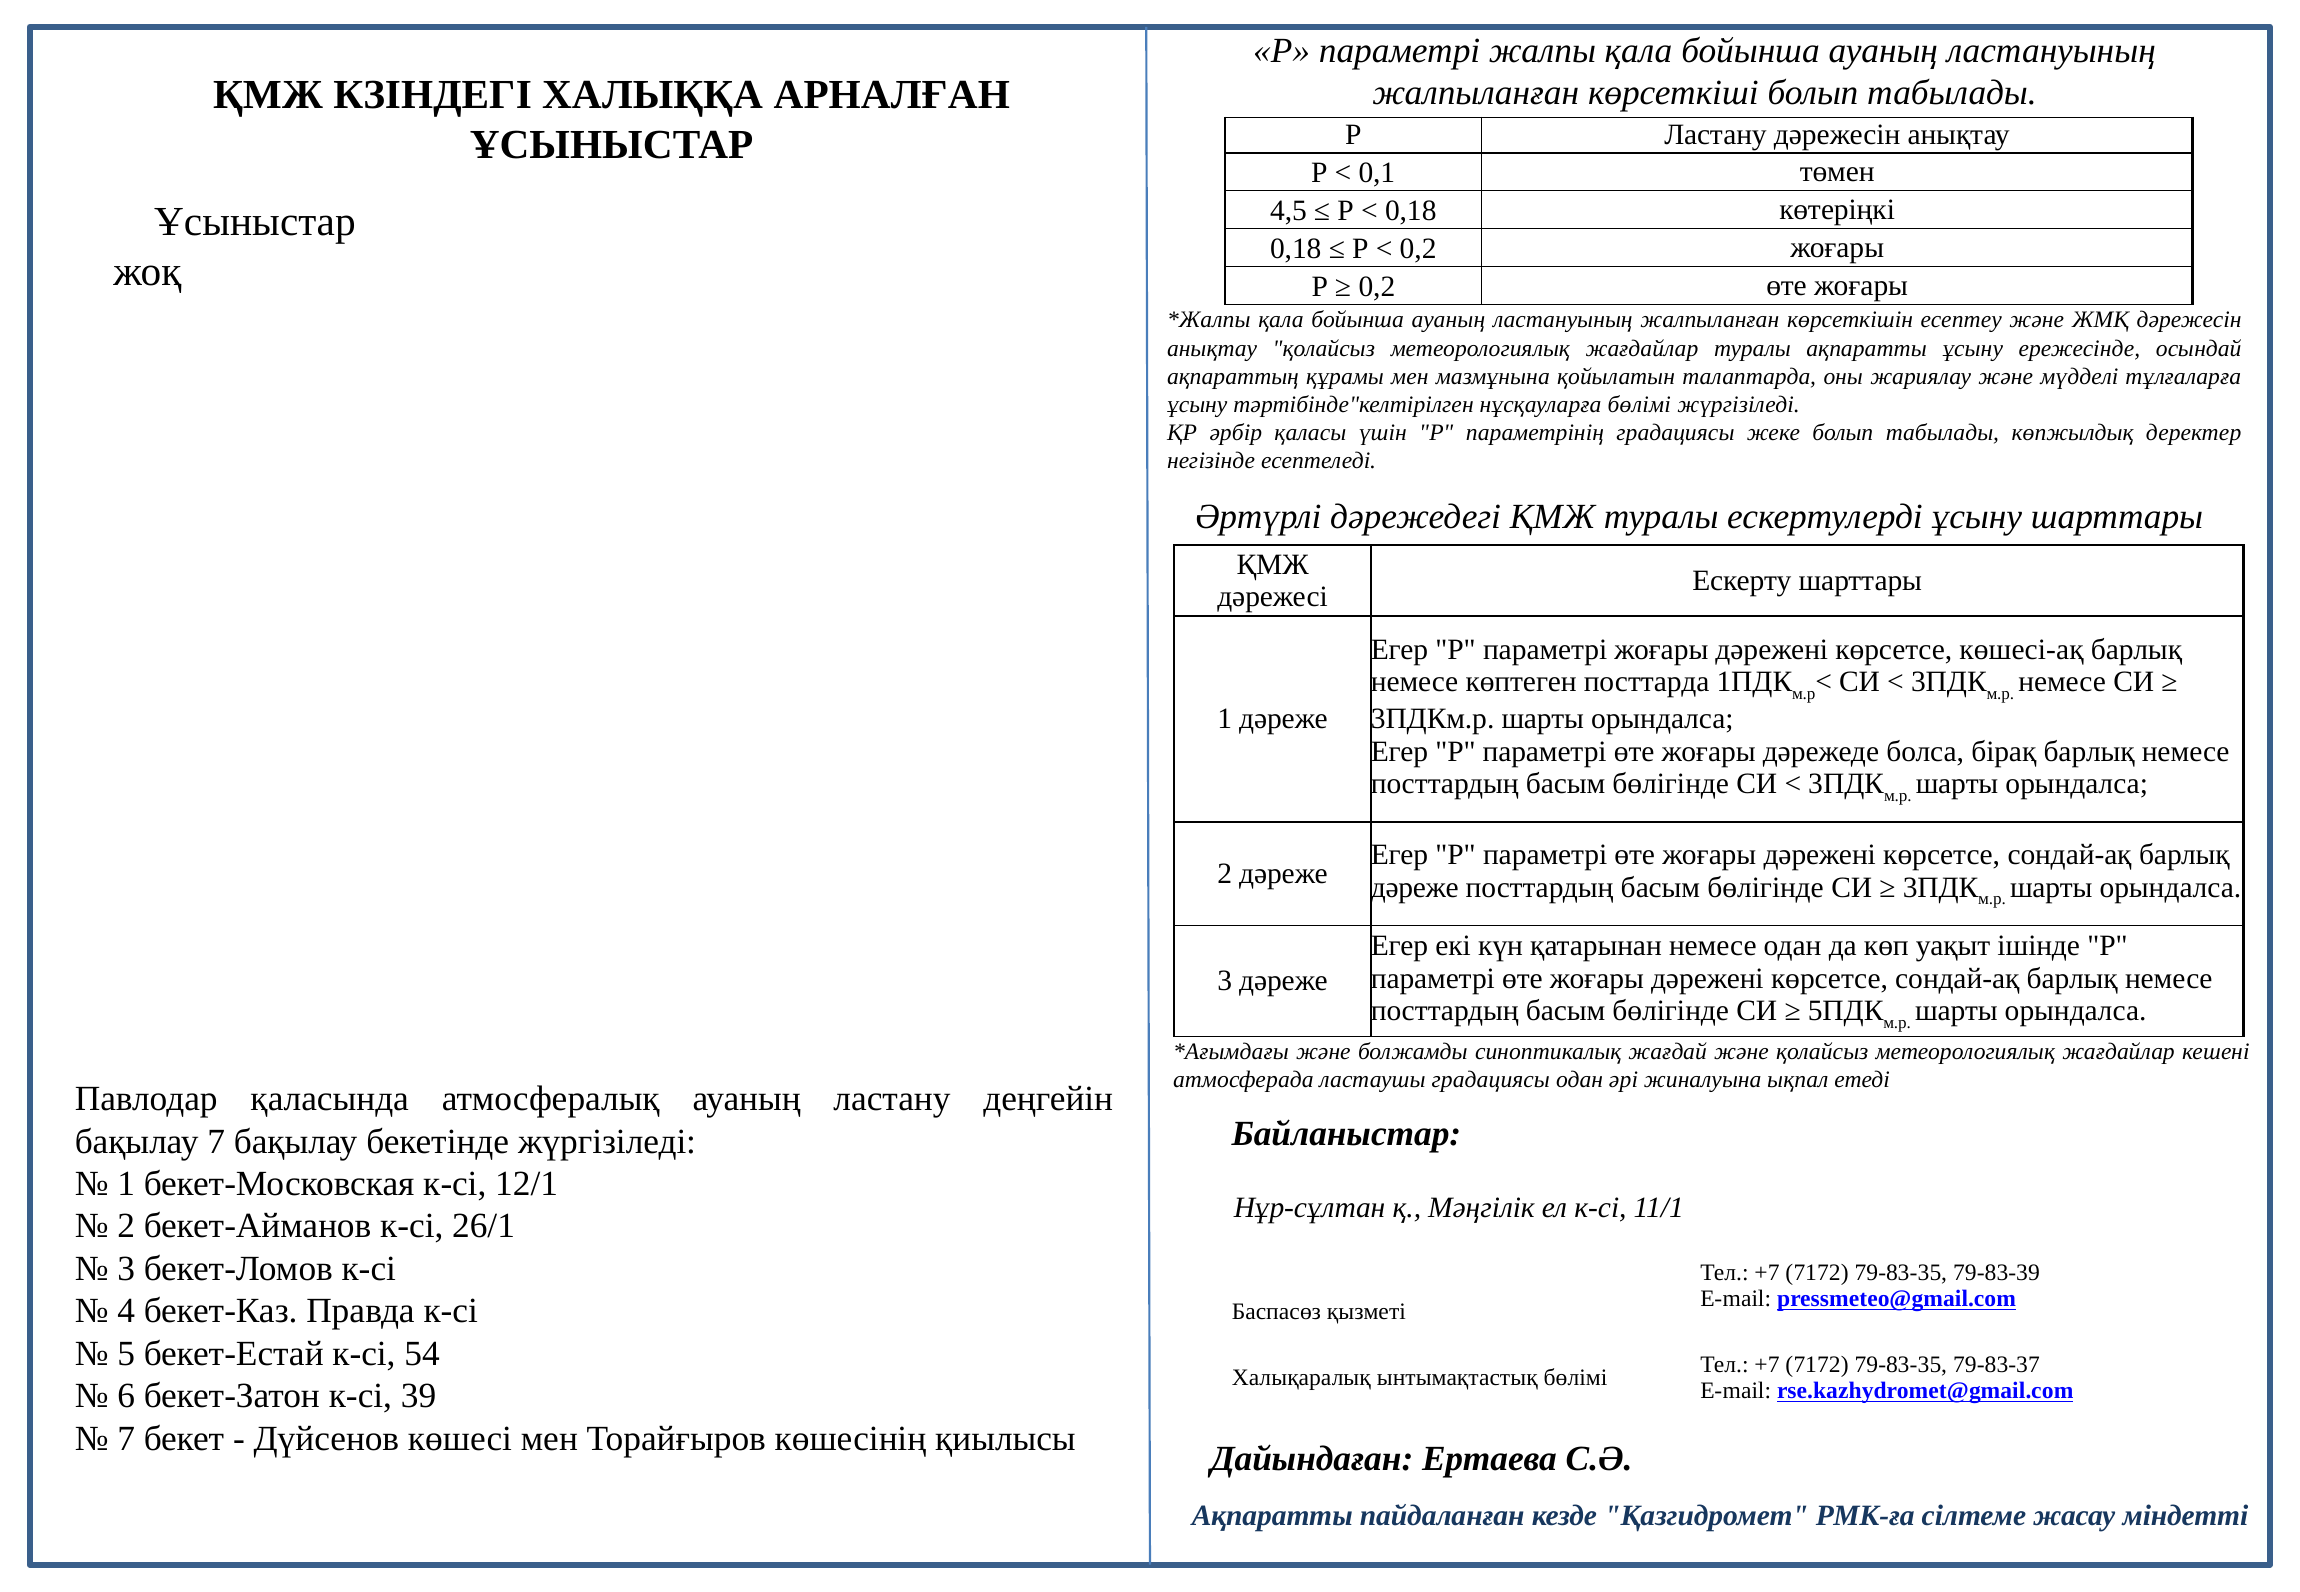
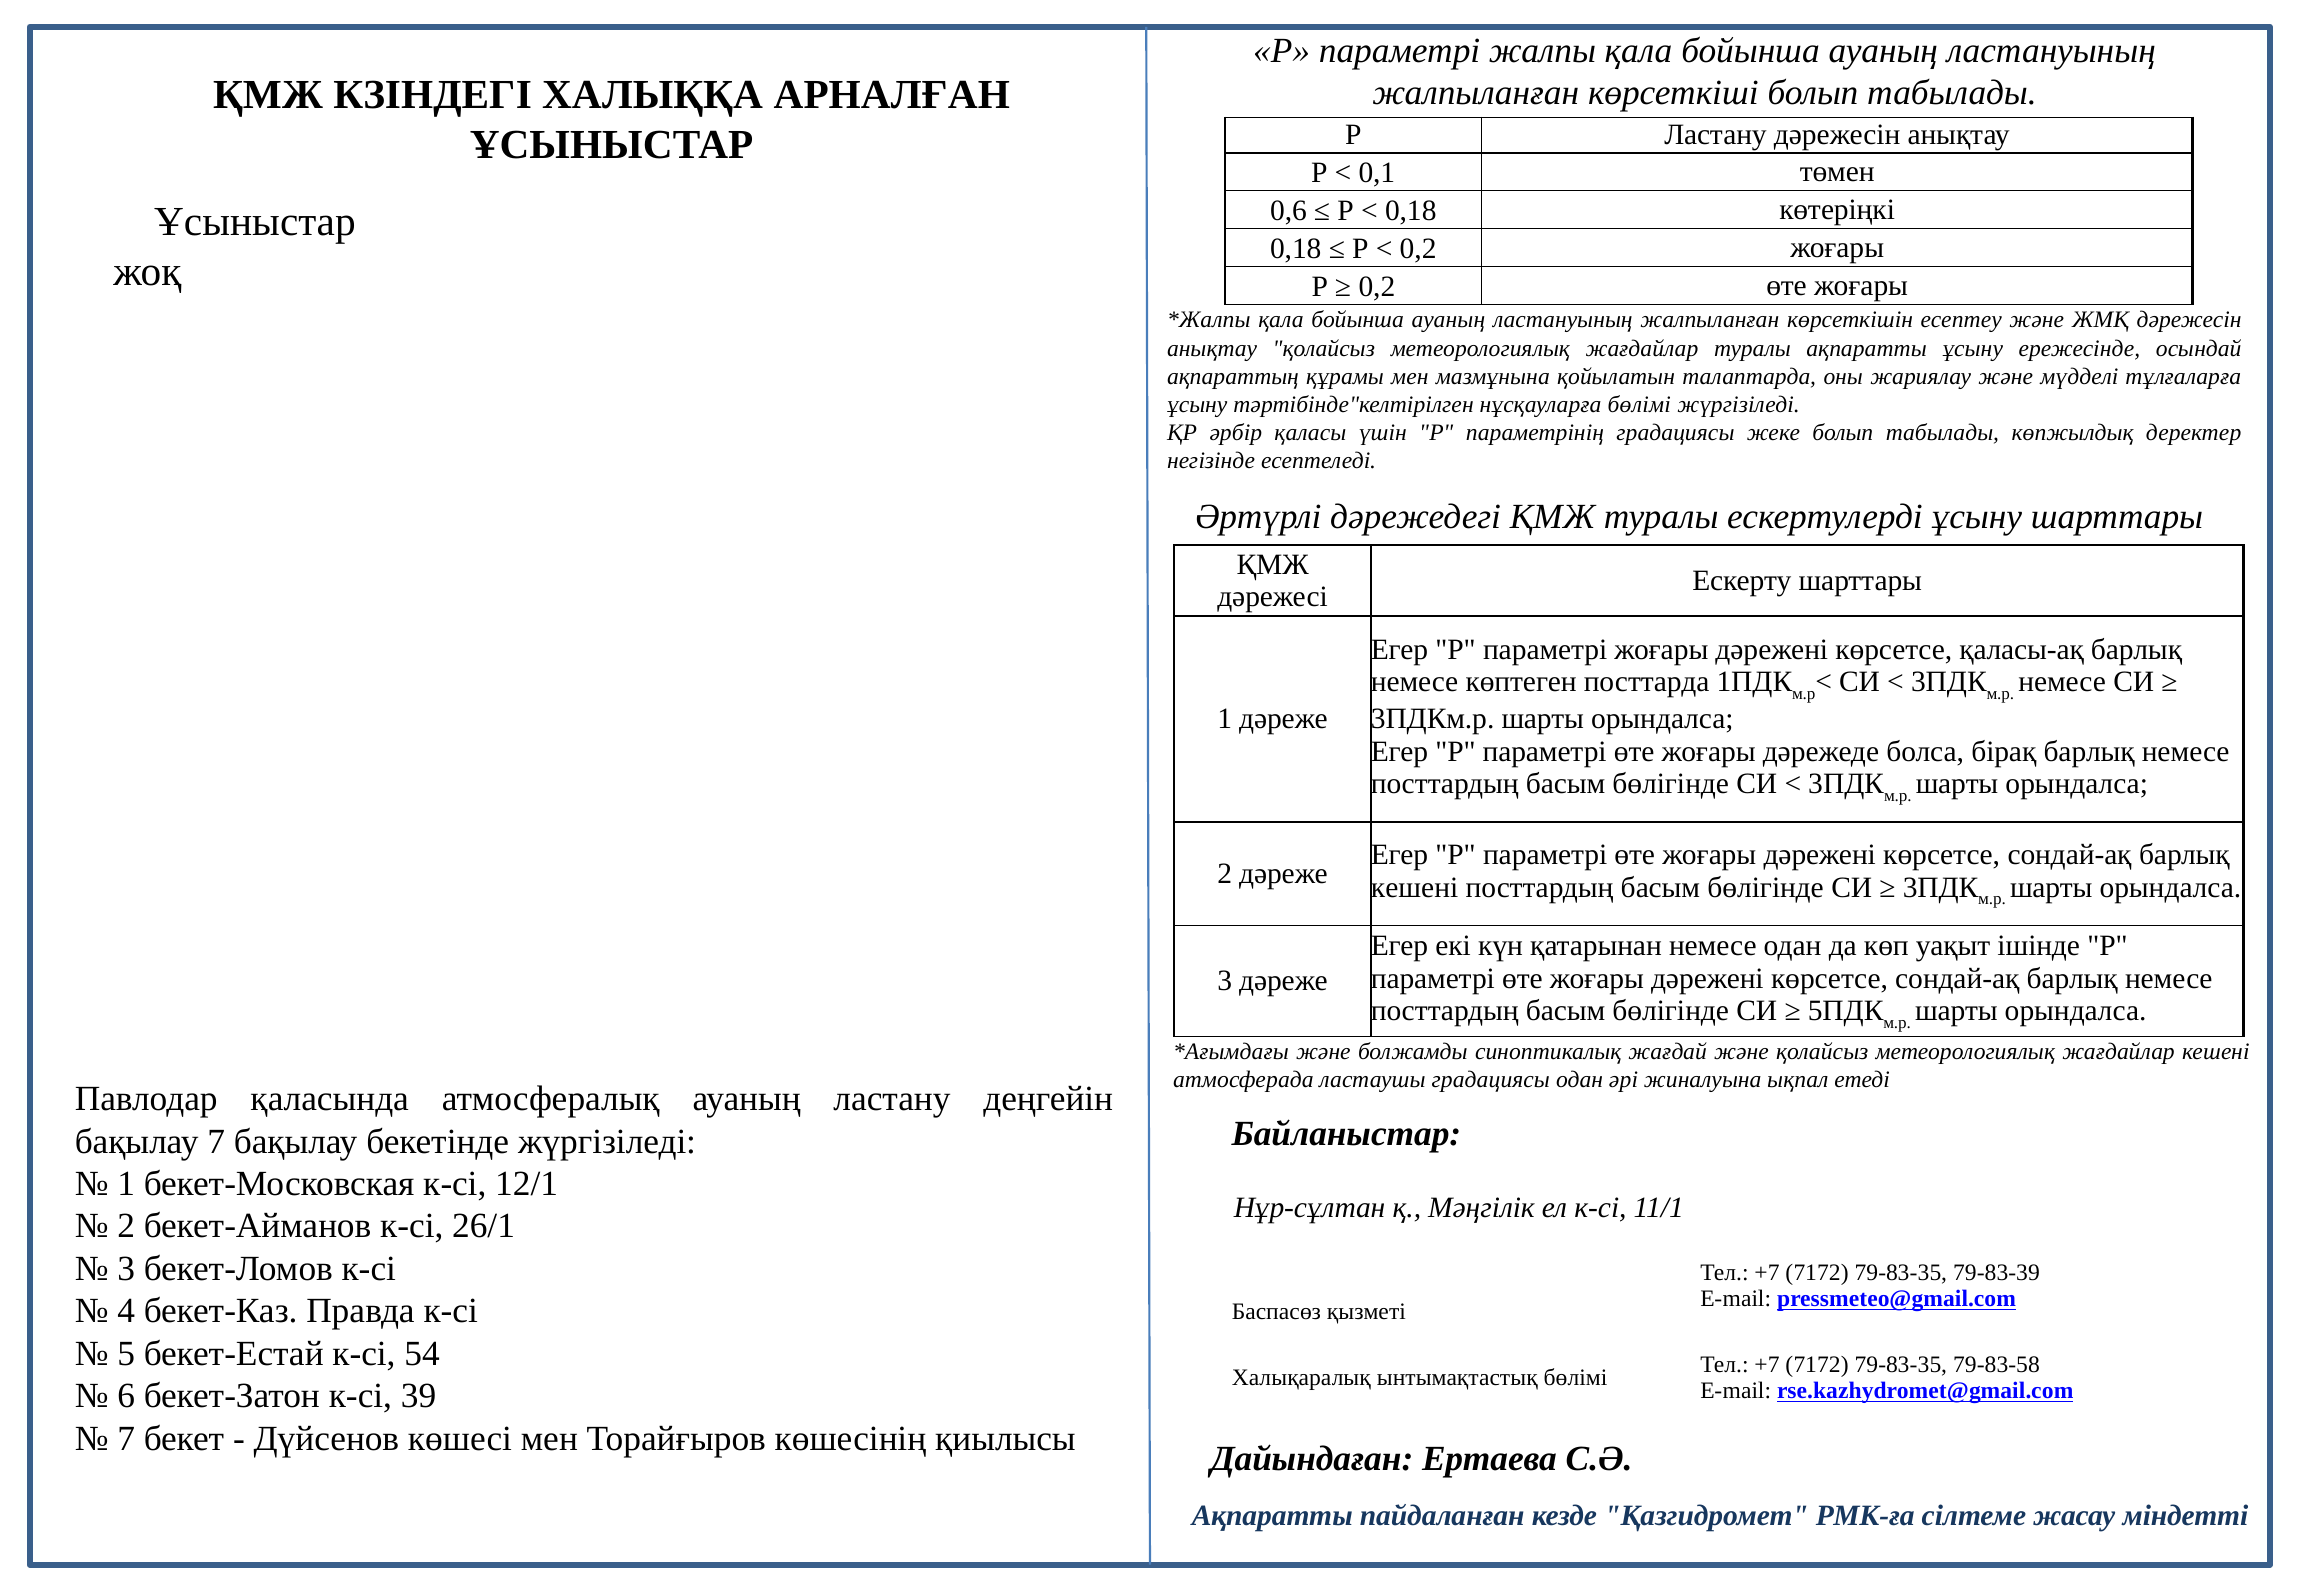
4,5: 4,5 -> 0,6
көшесі-ақ: көшесі-ақ -> қаласы-ақ
дәреже at (1415, 888): дәреже -> кешені
79-83-37: 79-83-37 -> 79-83-58
